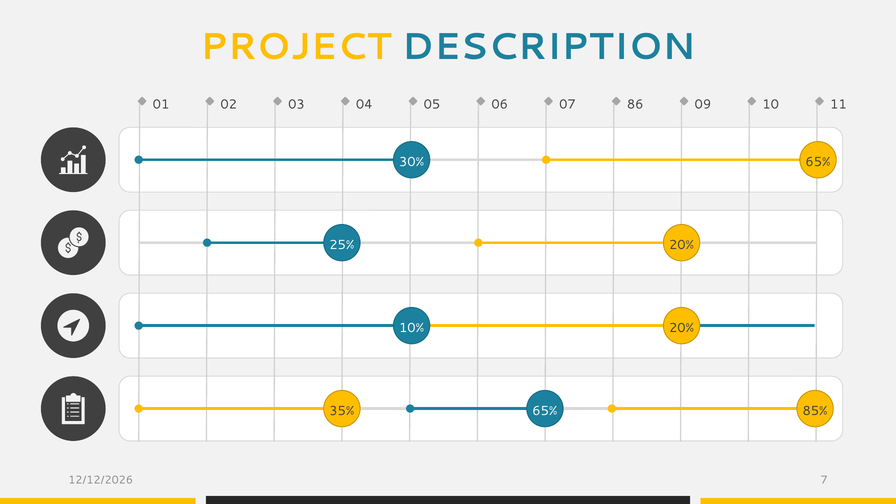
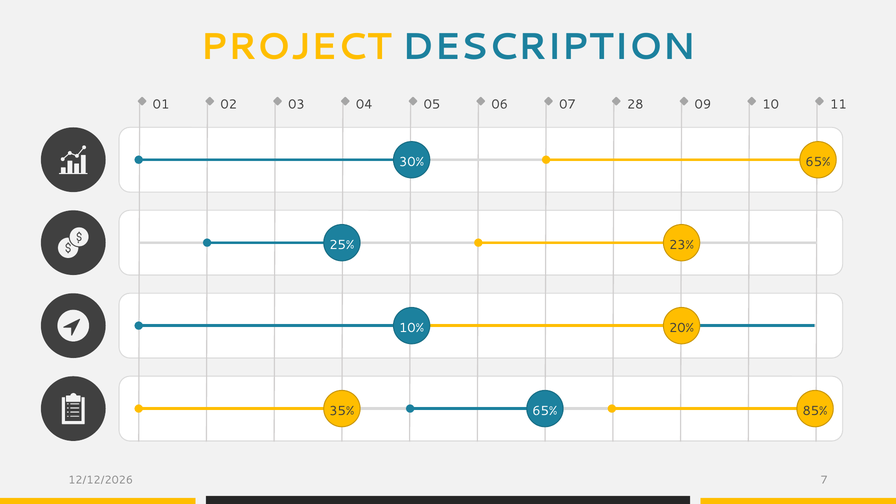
86: 86 -> 28
25% 20%: 20% -> 23%
